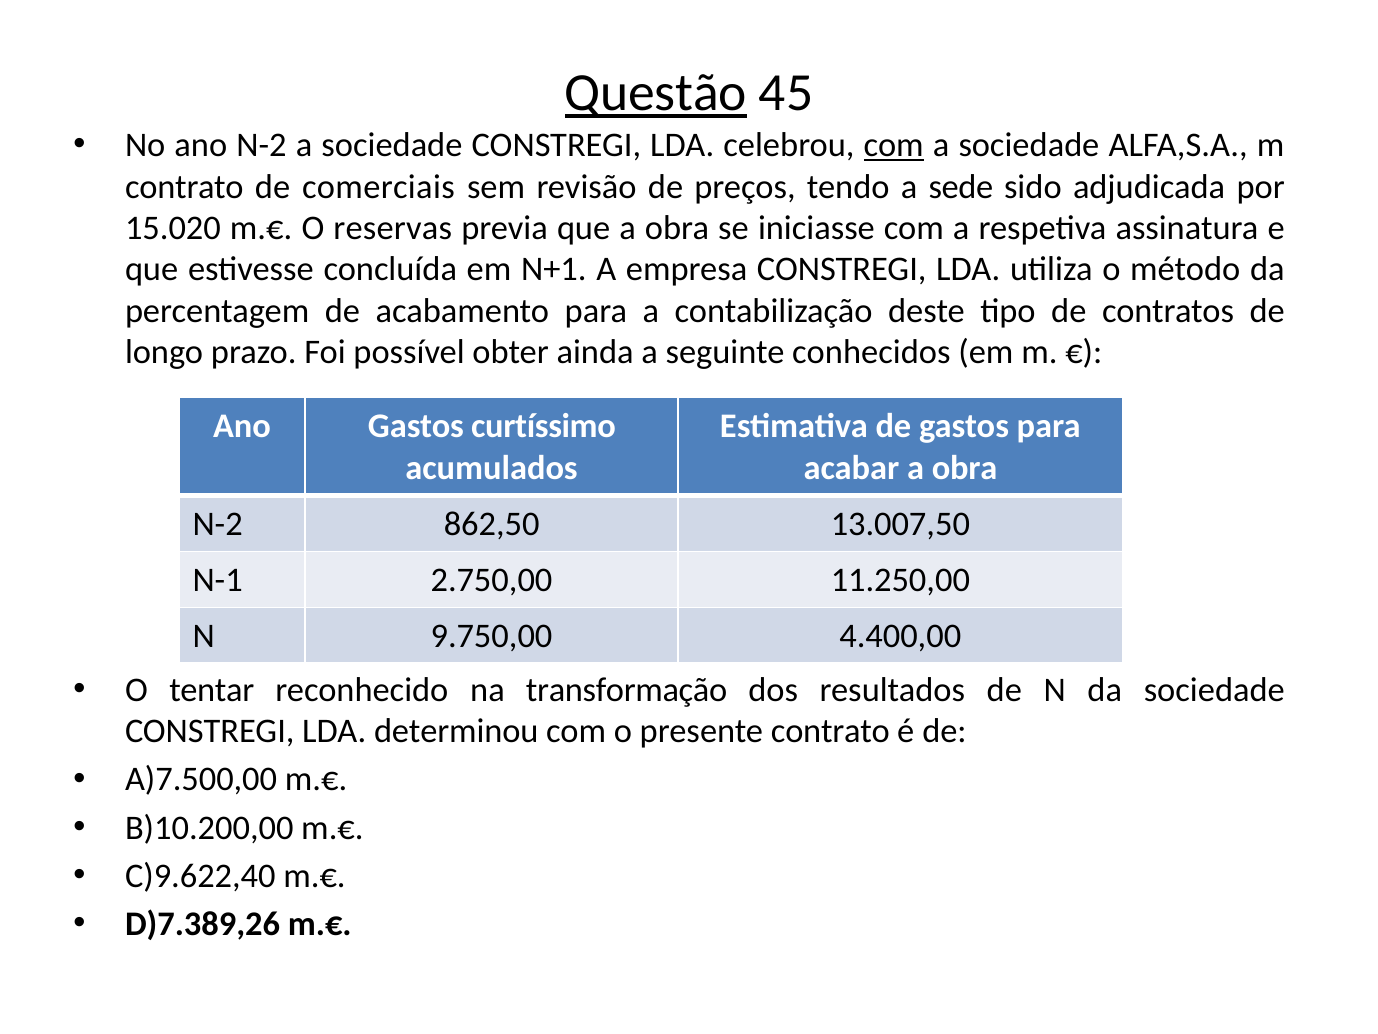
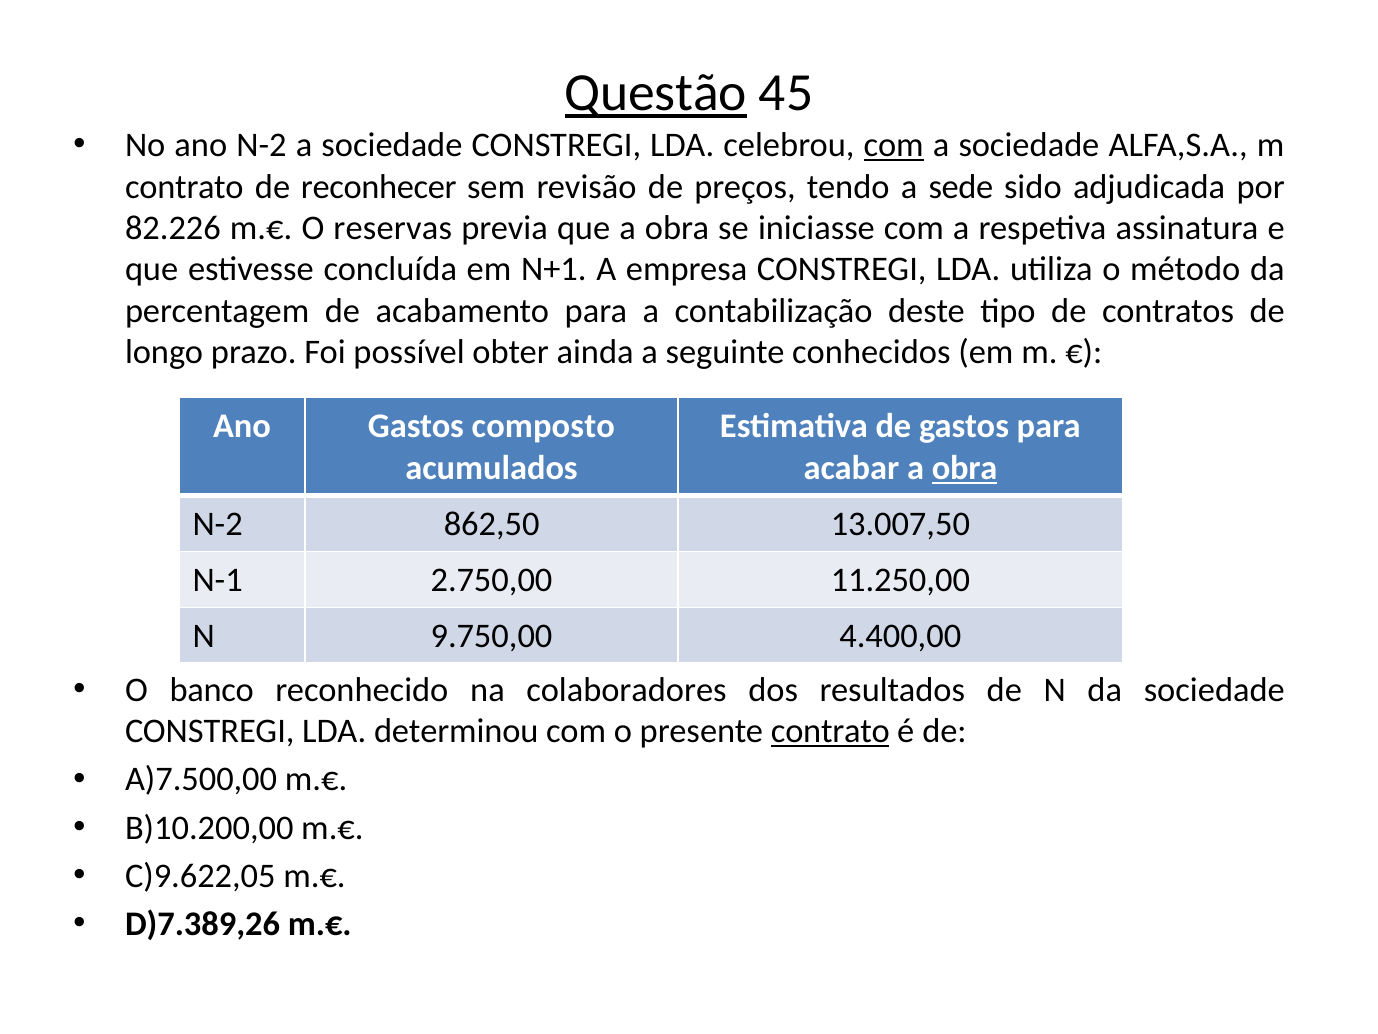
comerciais: comerciais -> reconhecer
15.020: 15.020 -> 82.226
curtíssimo: curtíssimo -> composto
obra at (965, 468) underline: none -> present
tentar: tentar -> banco
transformação: transformação -> colaboradores
contrato at (830, 731) underline: none -> present
C)9.622,40: C)9.622,40 -> C)9.622,05
